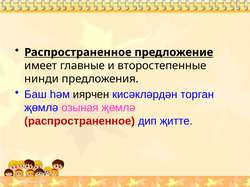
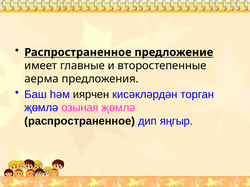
нинди: нинди -> аерма
распространенное at (80, 121) colour: red -> black
җитте: җитте -> яңгыр
